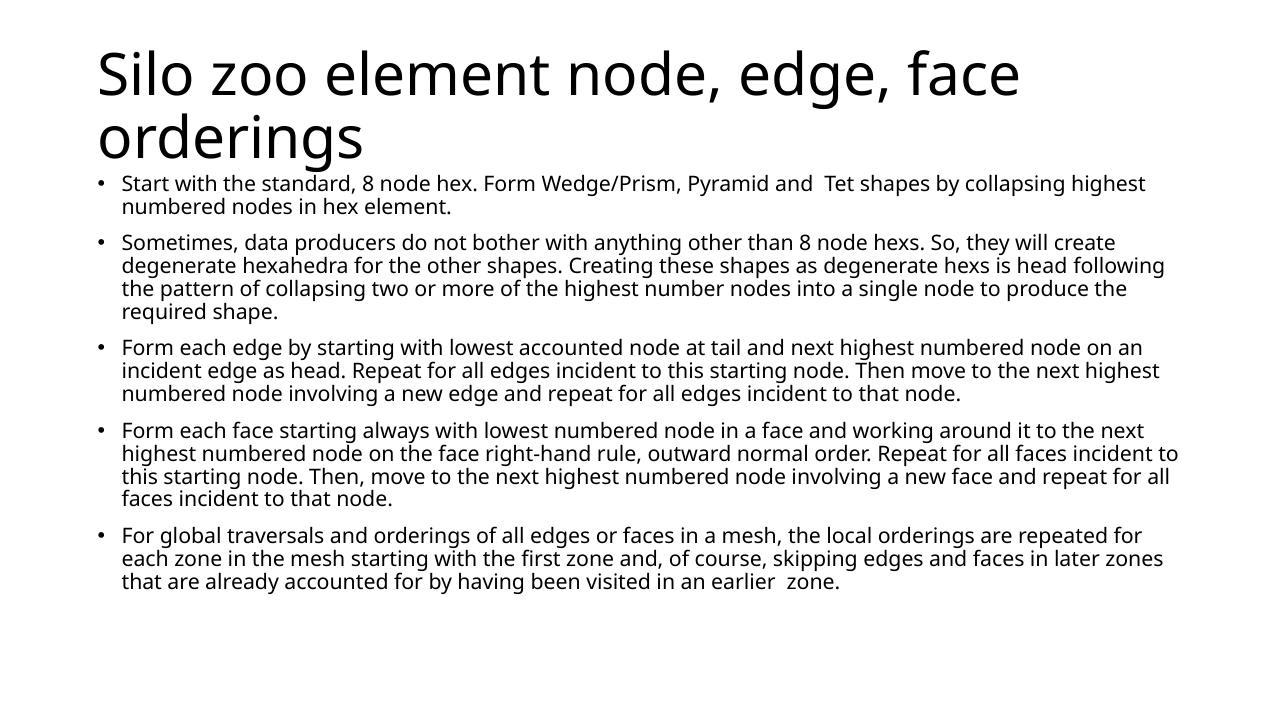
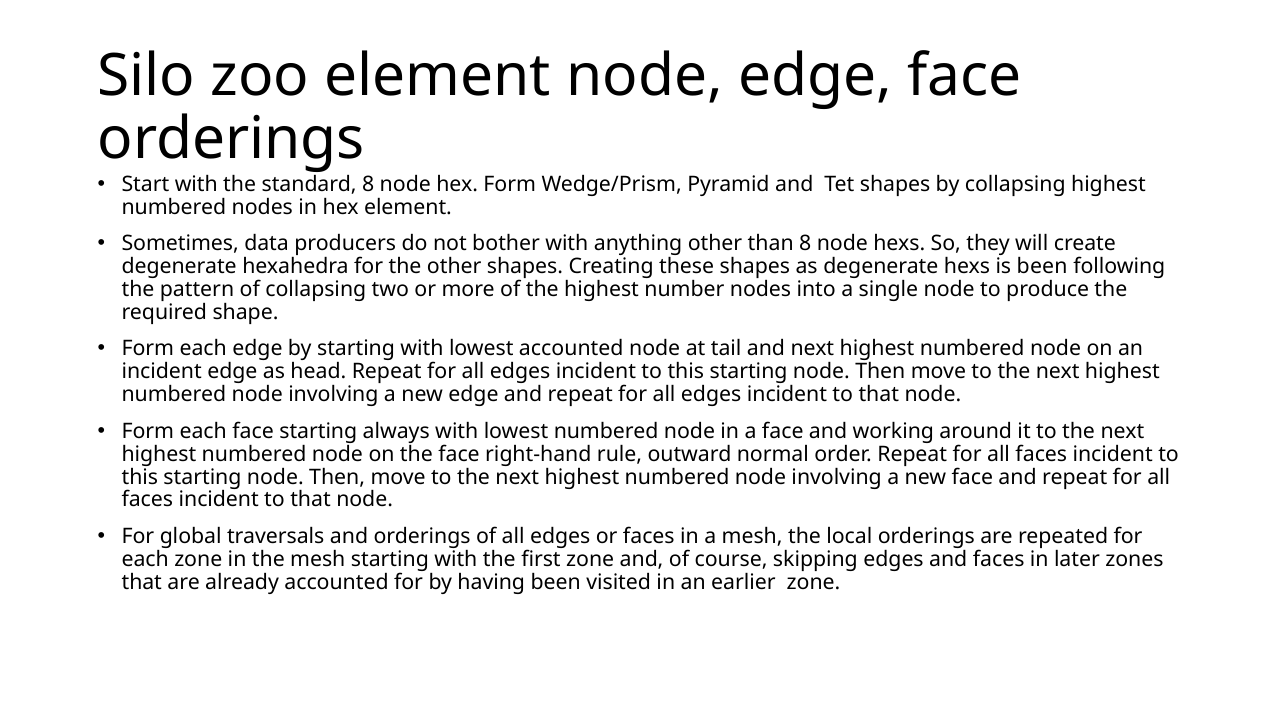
is head: head -> been
